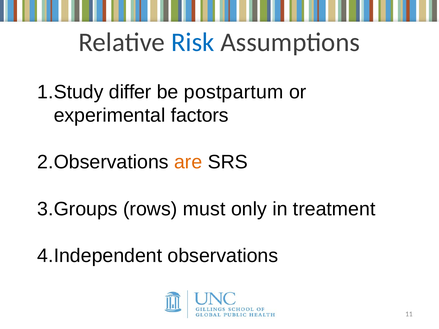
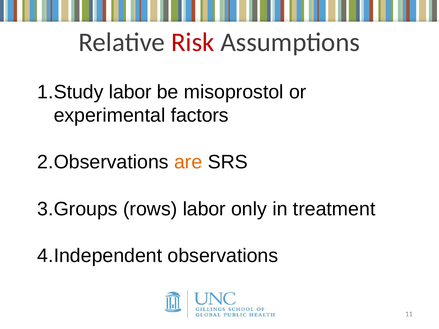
Risk colour: blue -> red
differ at (130, 92): differ -> labor
postpartum: postpartum -> misoprostol
rows must: must -> labor
